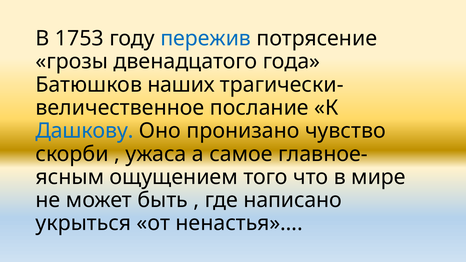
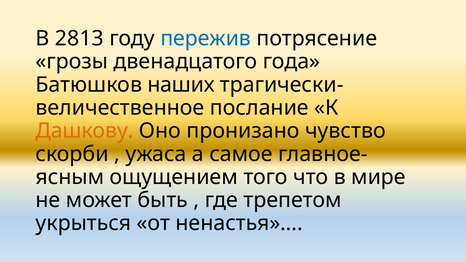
1753: 1753 -> 2813
Дашкову colour: blue -> orange
написано: написано -> трепетом
